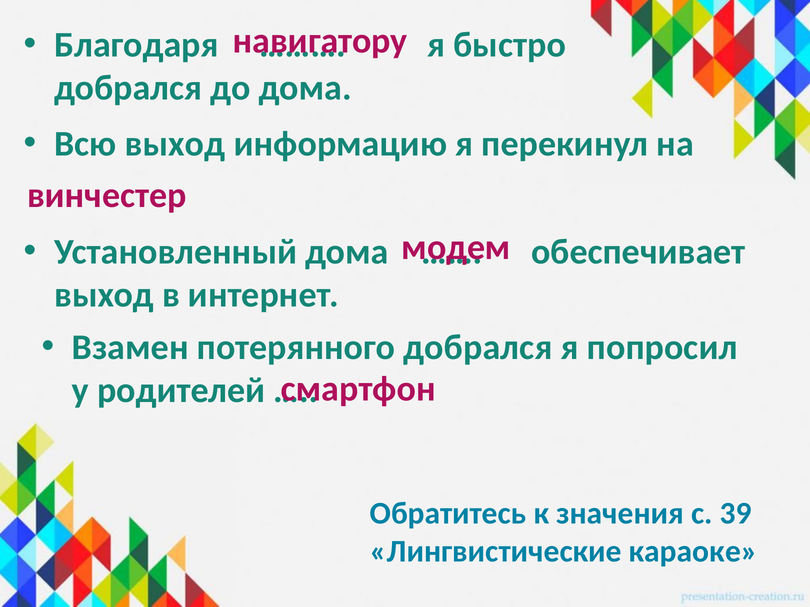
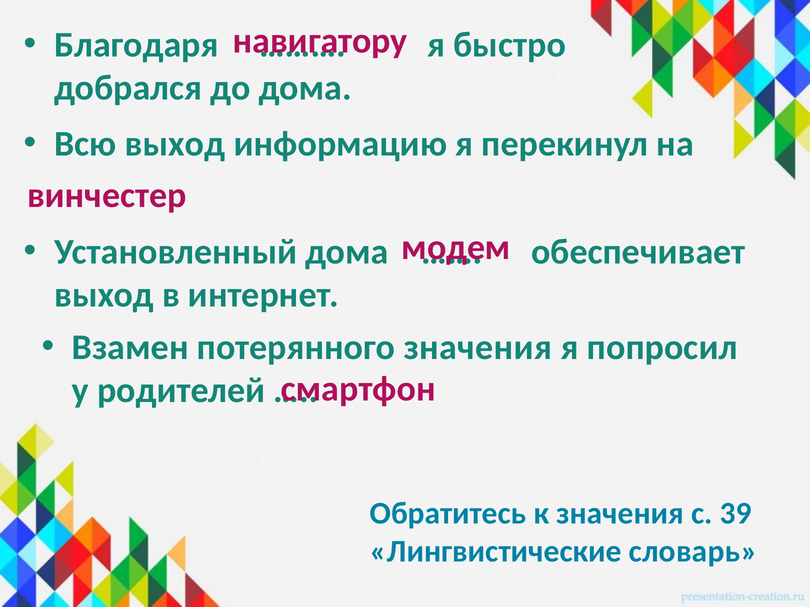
потерянного добрался: добрался -> значения
караоке: караоке -> словарь
